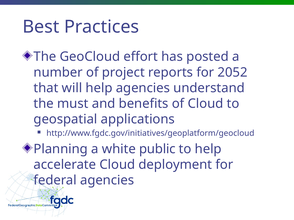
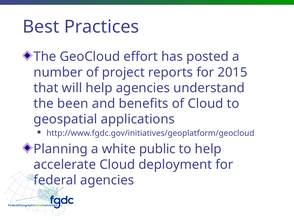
2052: 2052 -> 2015
must: must -> been
